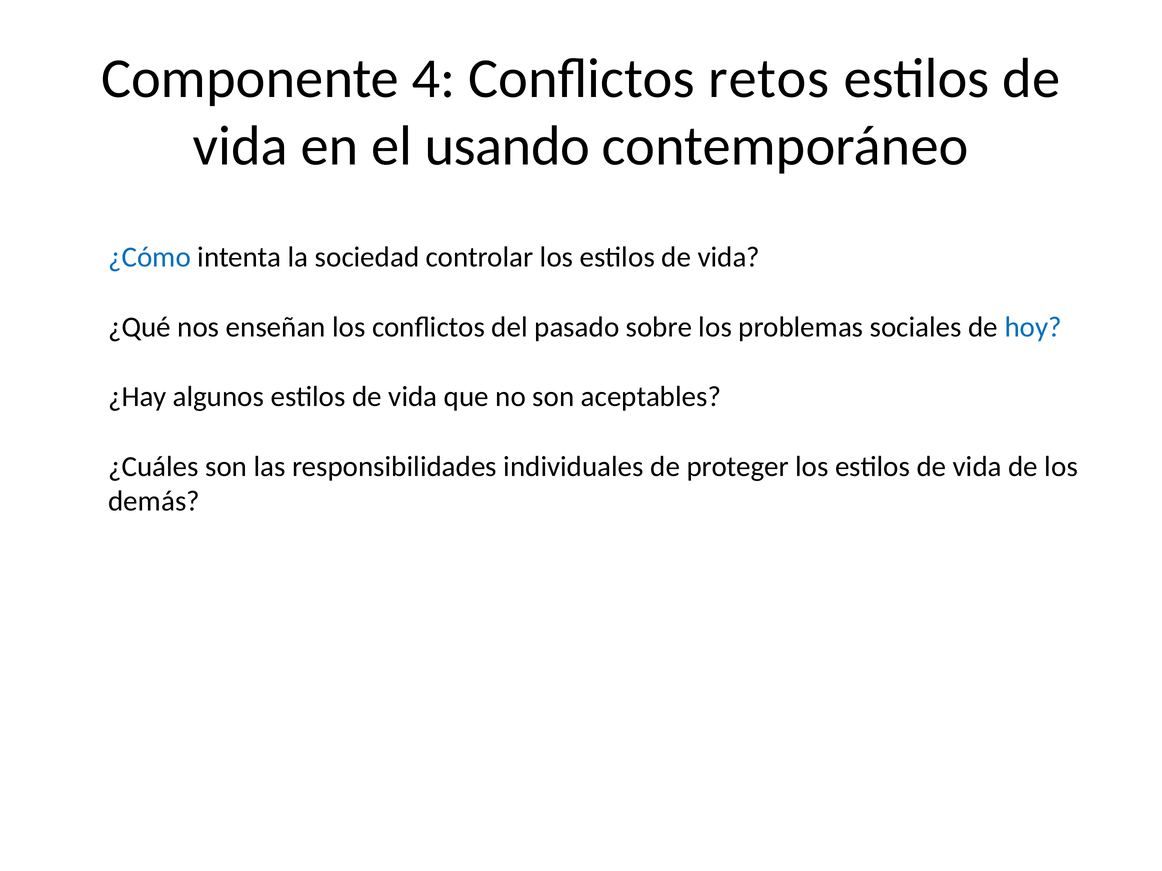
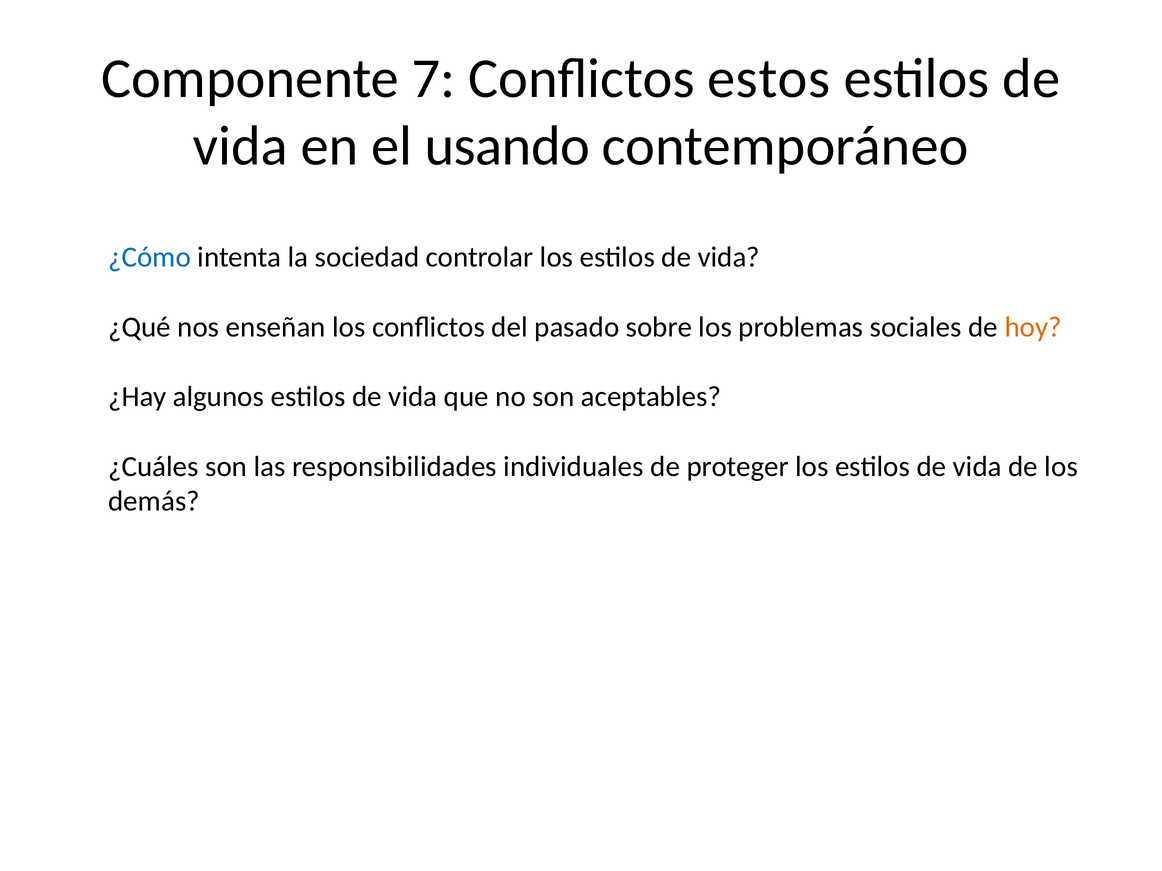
4: 4 -> 7
retos: retos -> estos
hoy colour: blue -> orange
